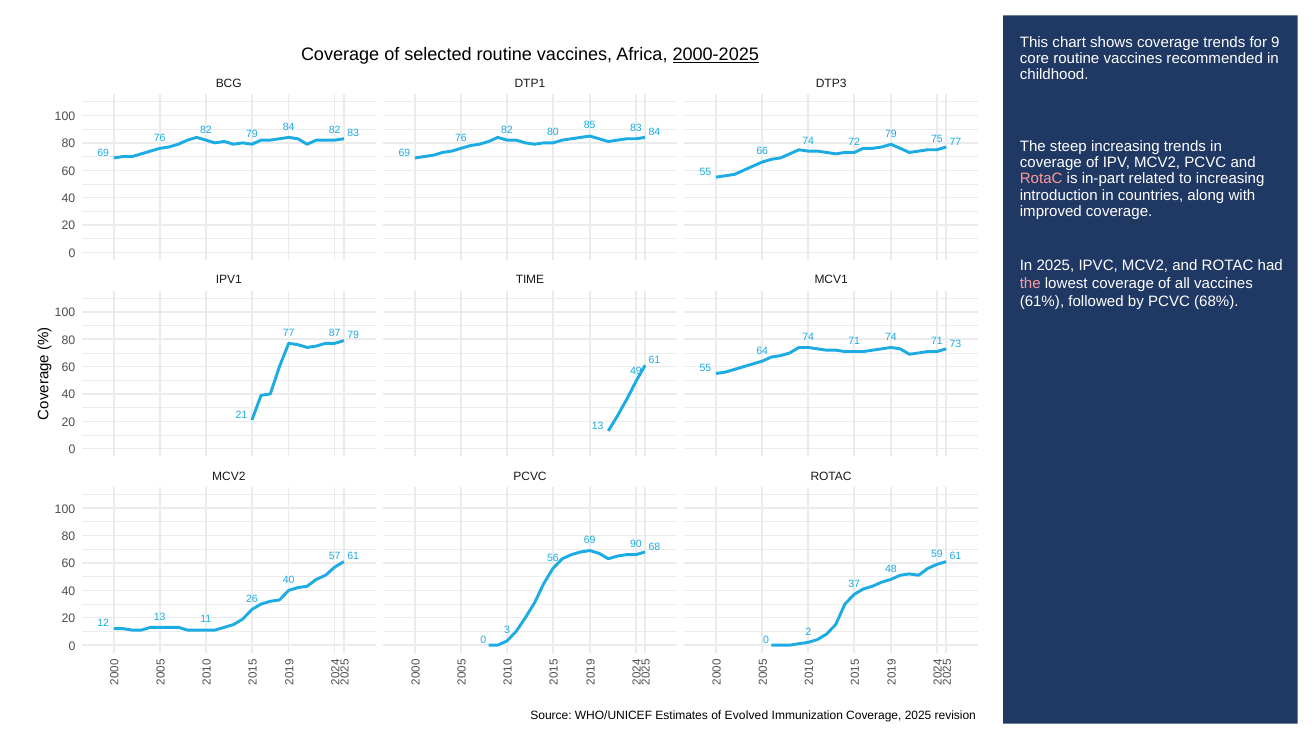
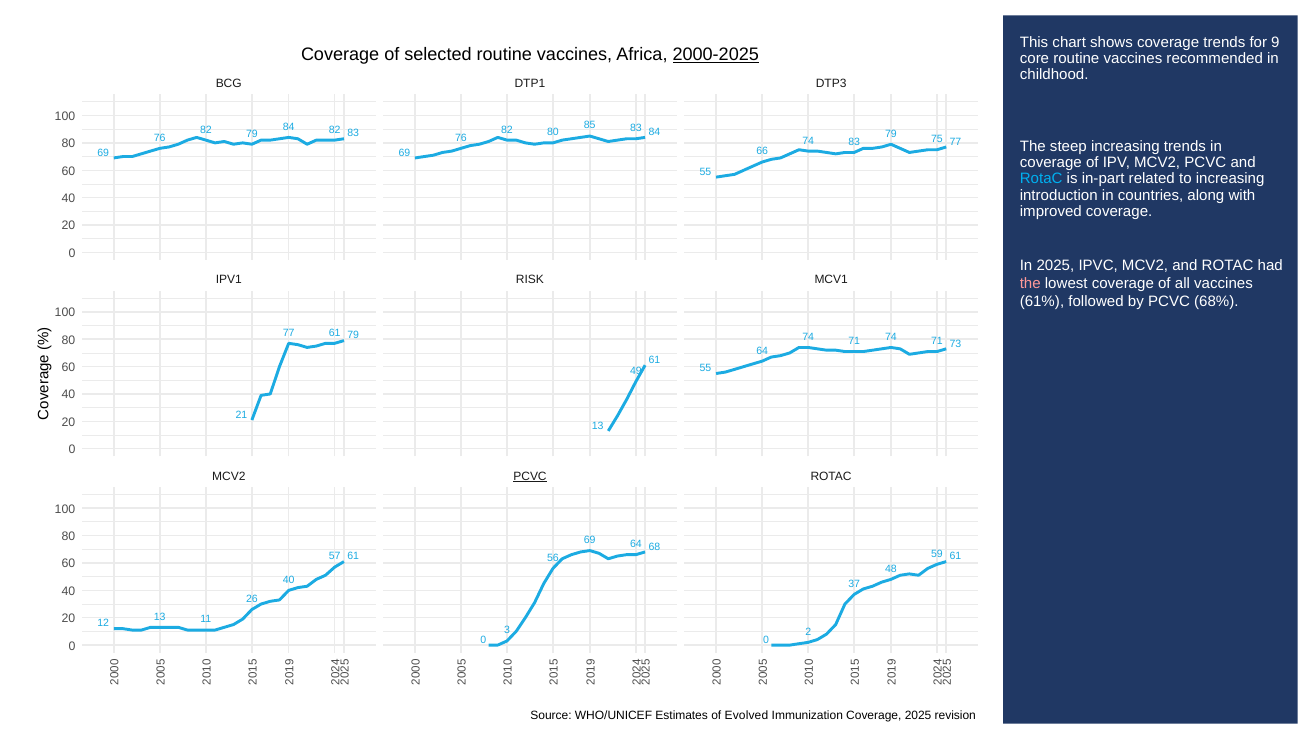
74 72: 72 -> 83
RotaC at (1041, 179) colour: pink -> light blue
TIME: TIME -> RISK
77 87: 87 -> 61
PCVC at (530, 476) underline: none -> present
69 90: 90 -> 64
